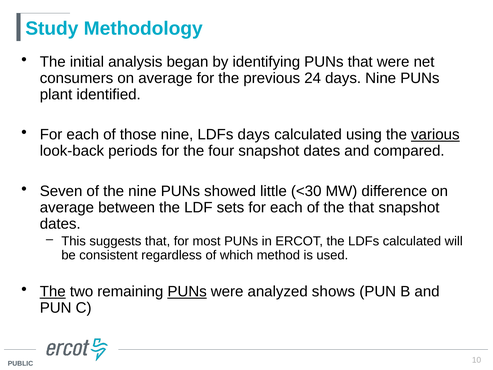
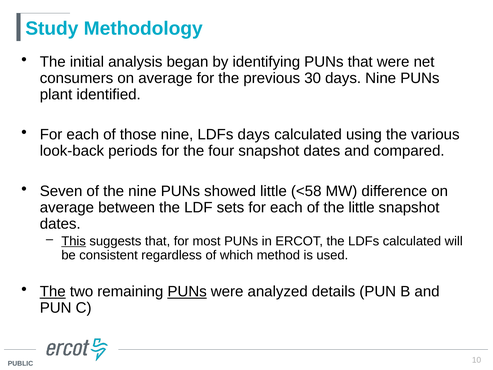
24: 24 -> 30
various underline: present -> none
<30: <30 -> <58
the that: that -> little
This underline: none -> present
shows: shows -> details
